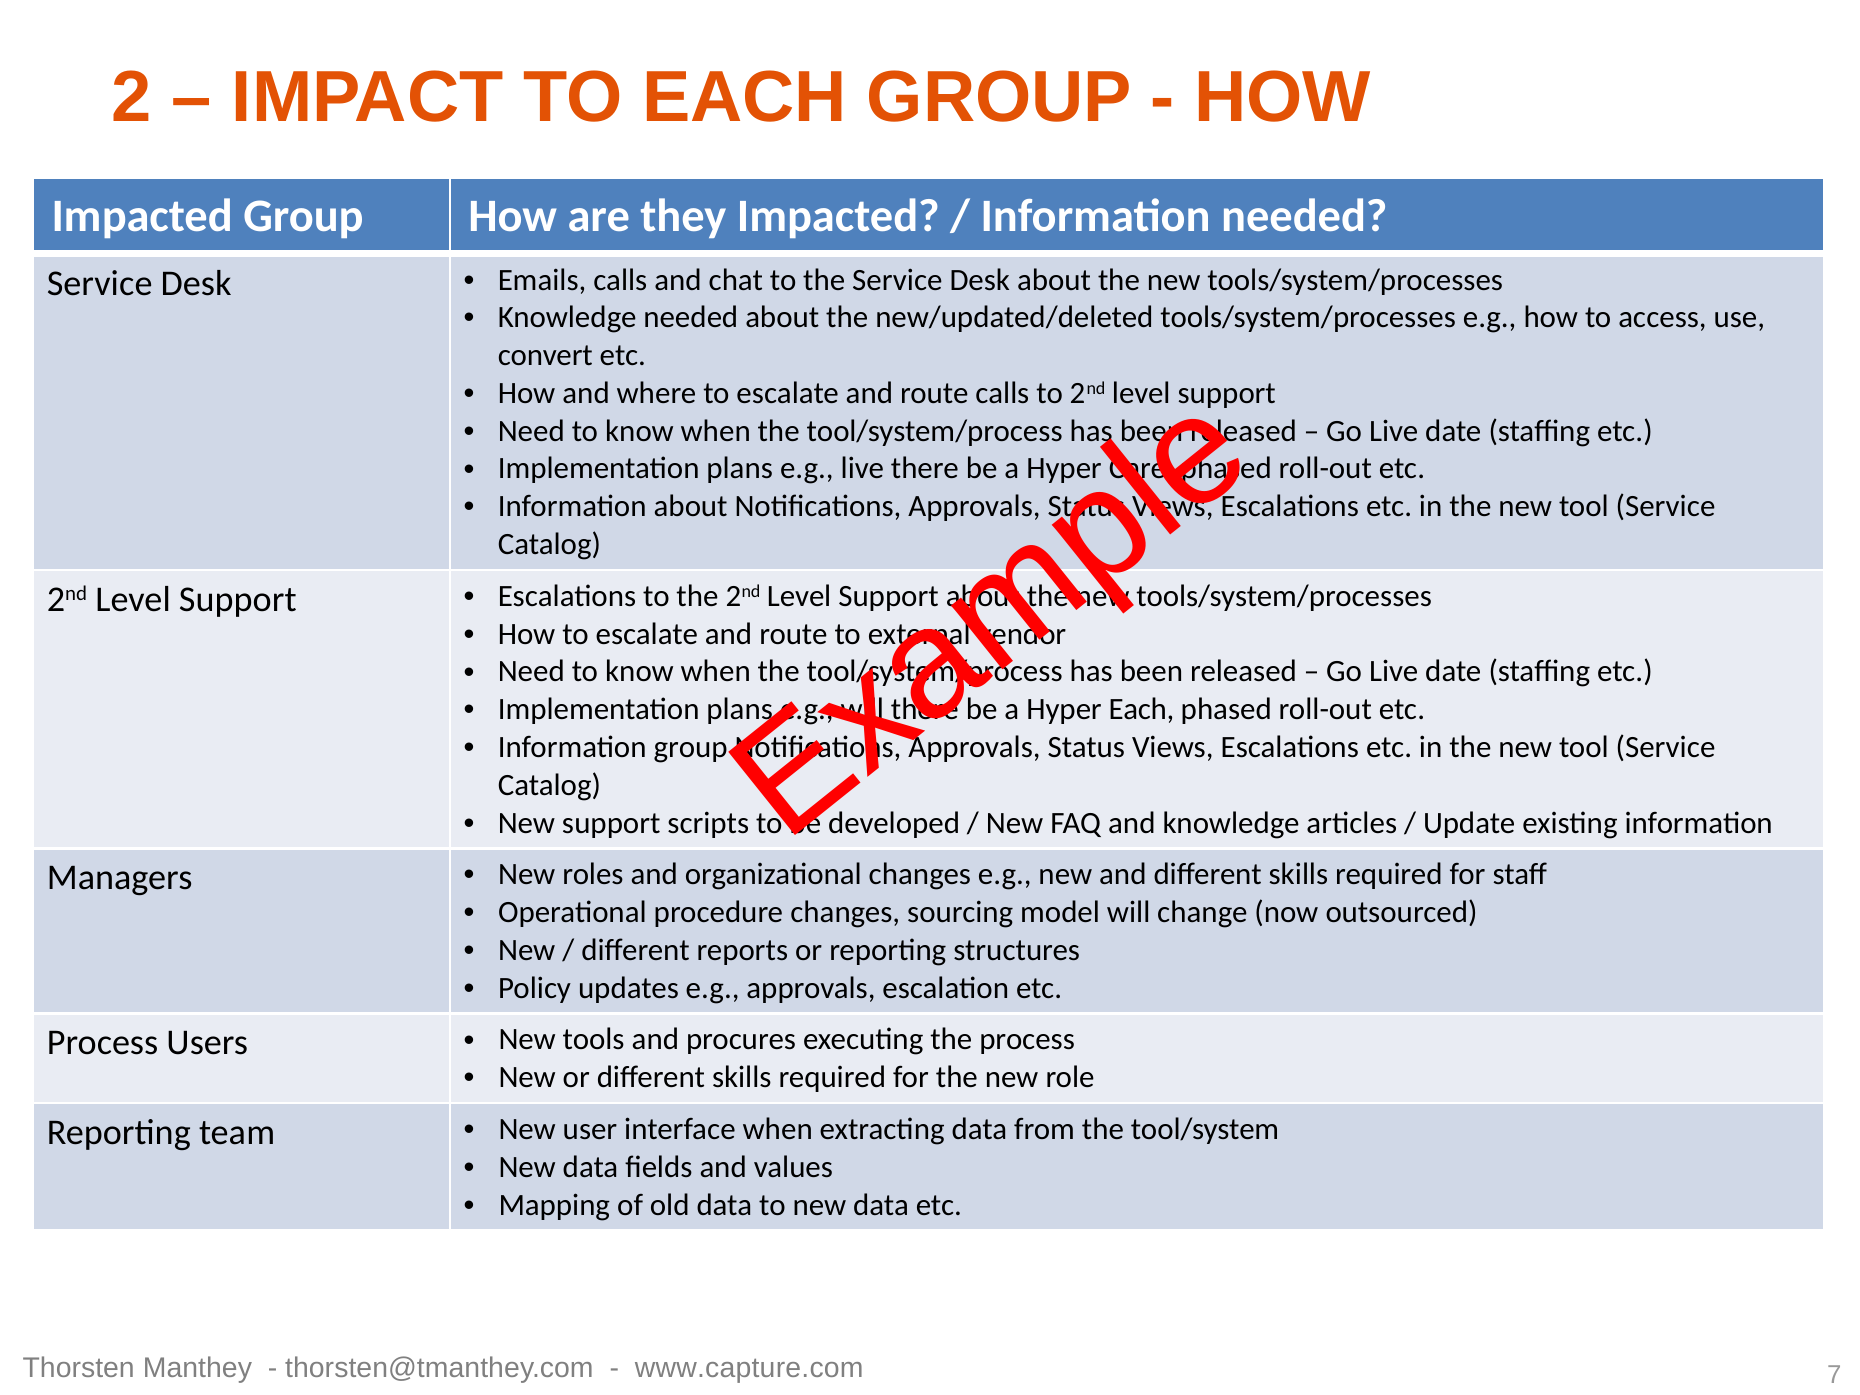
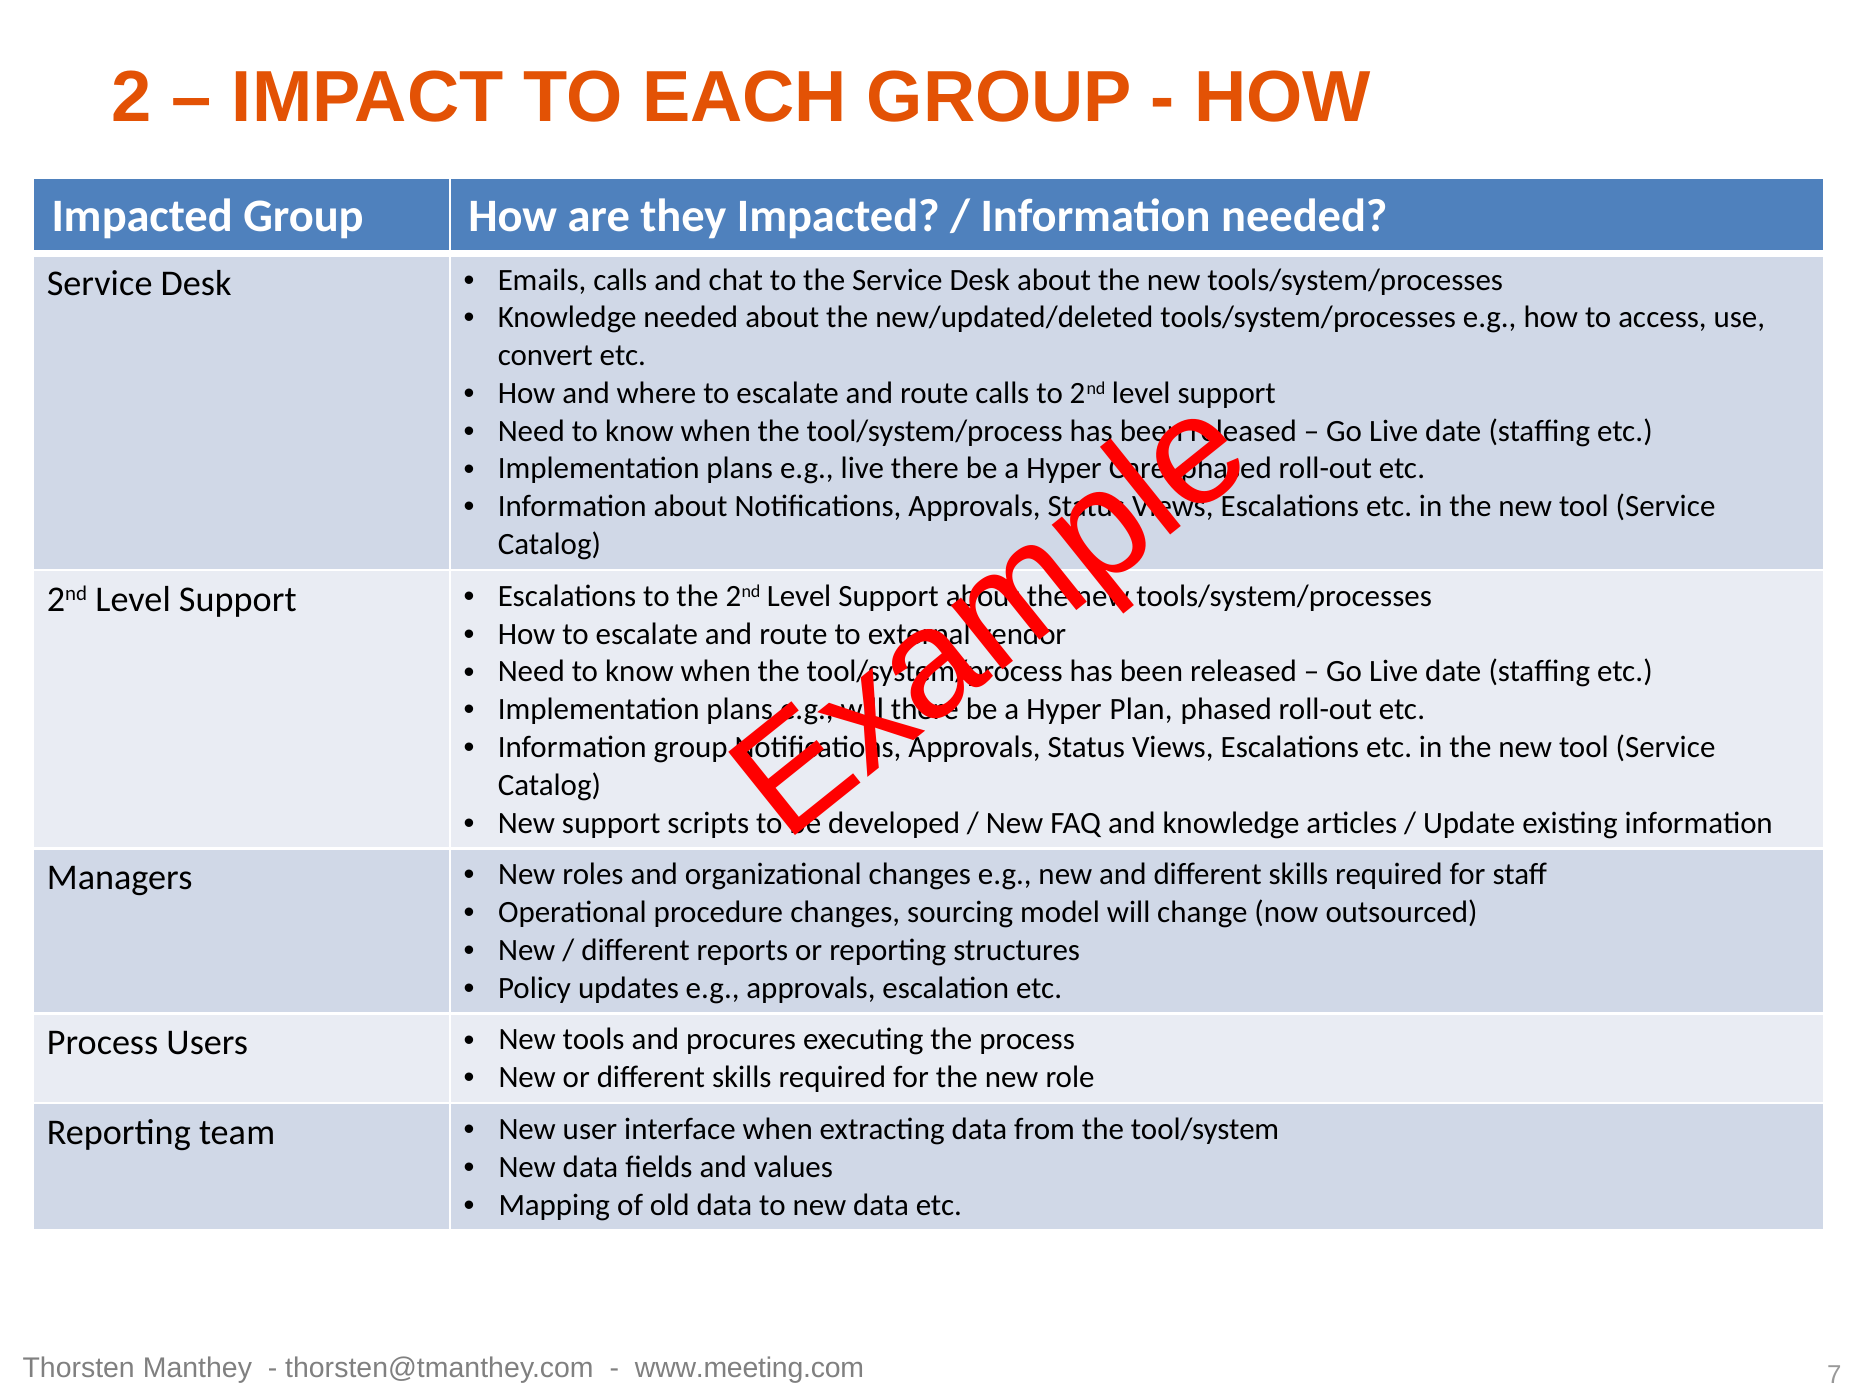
Hyper Each: Each -> Plan
www.capture.com: www.capture.com -> www.meeting.com
